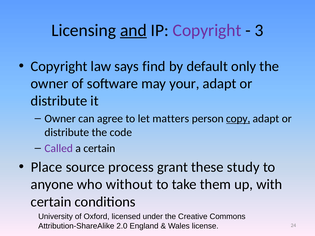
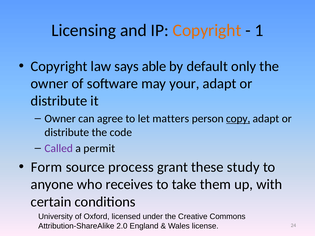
and underline: present -> none
Copyright at (207, 30) colour: purple -> orange
3: 3 -> 1
find: find -> able
a certain: certain -> permit
Place: Place -> Form
without: without -> receives
